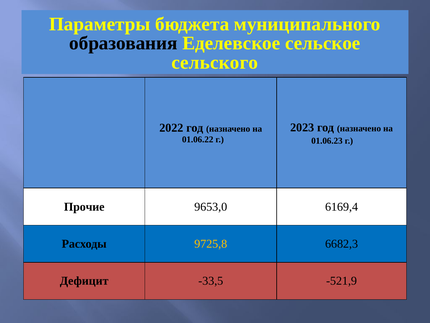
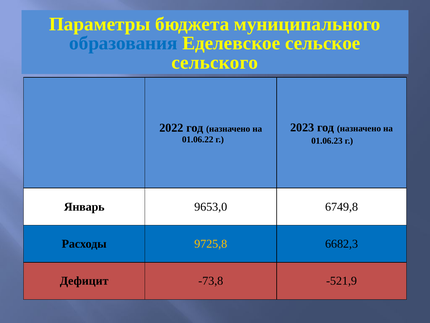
образования colour: black -> blue
Прочие: Прочие -> Январь
6169,4: 6169,4 -> 6749,8
-33,5: -33,5 -> -73,8
